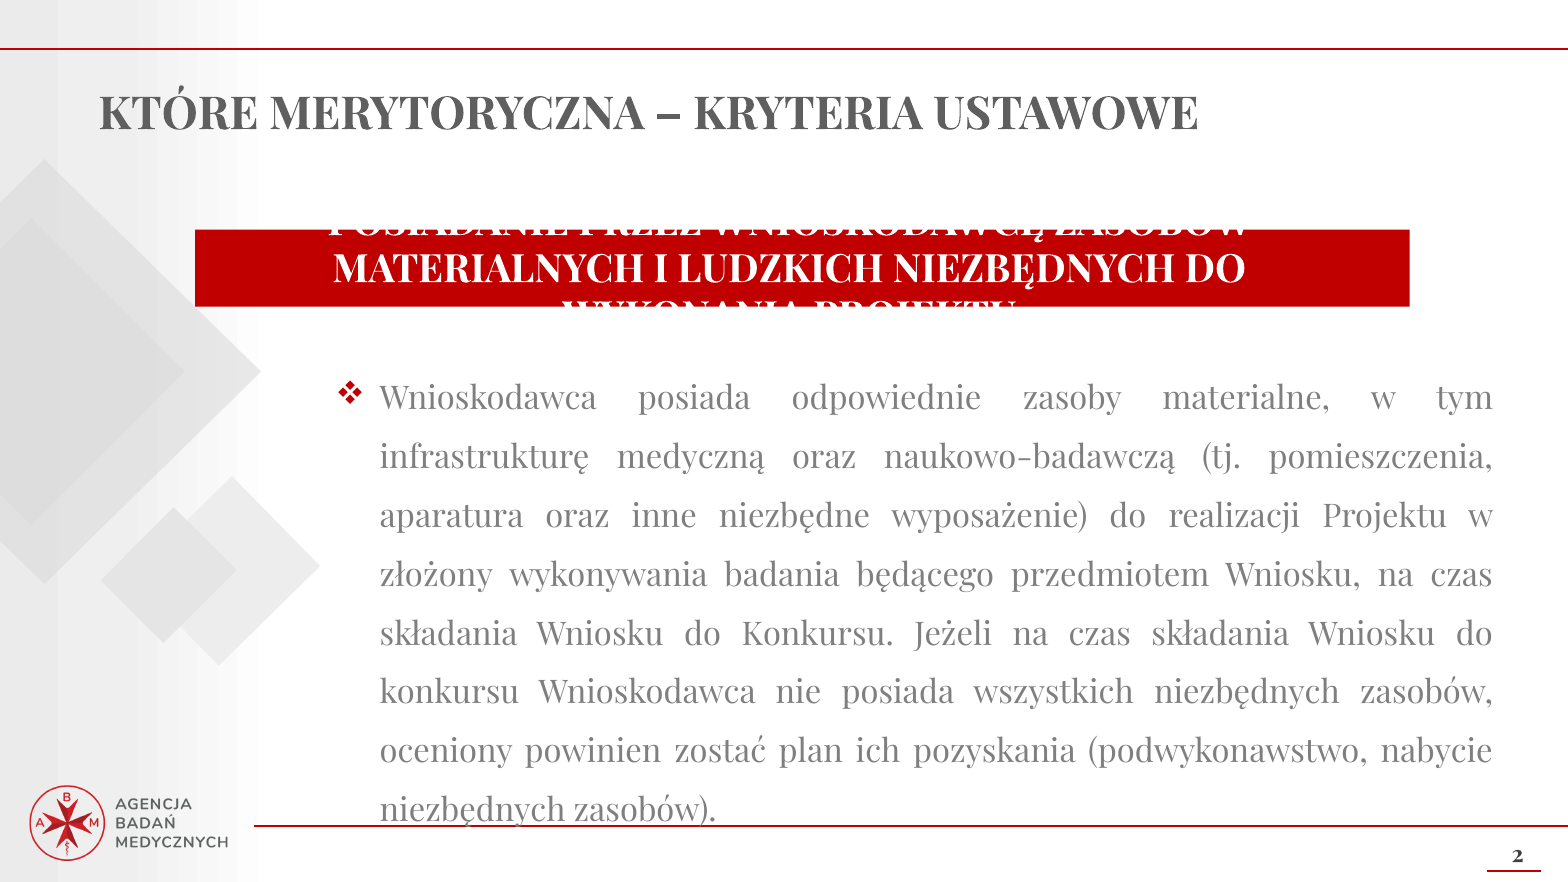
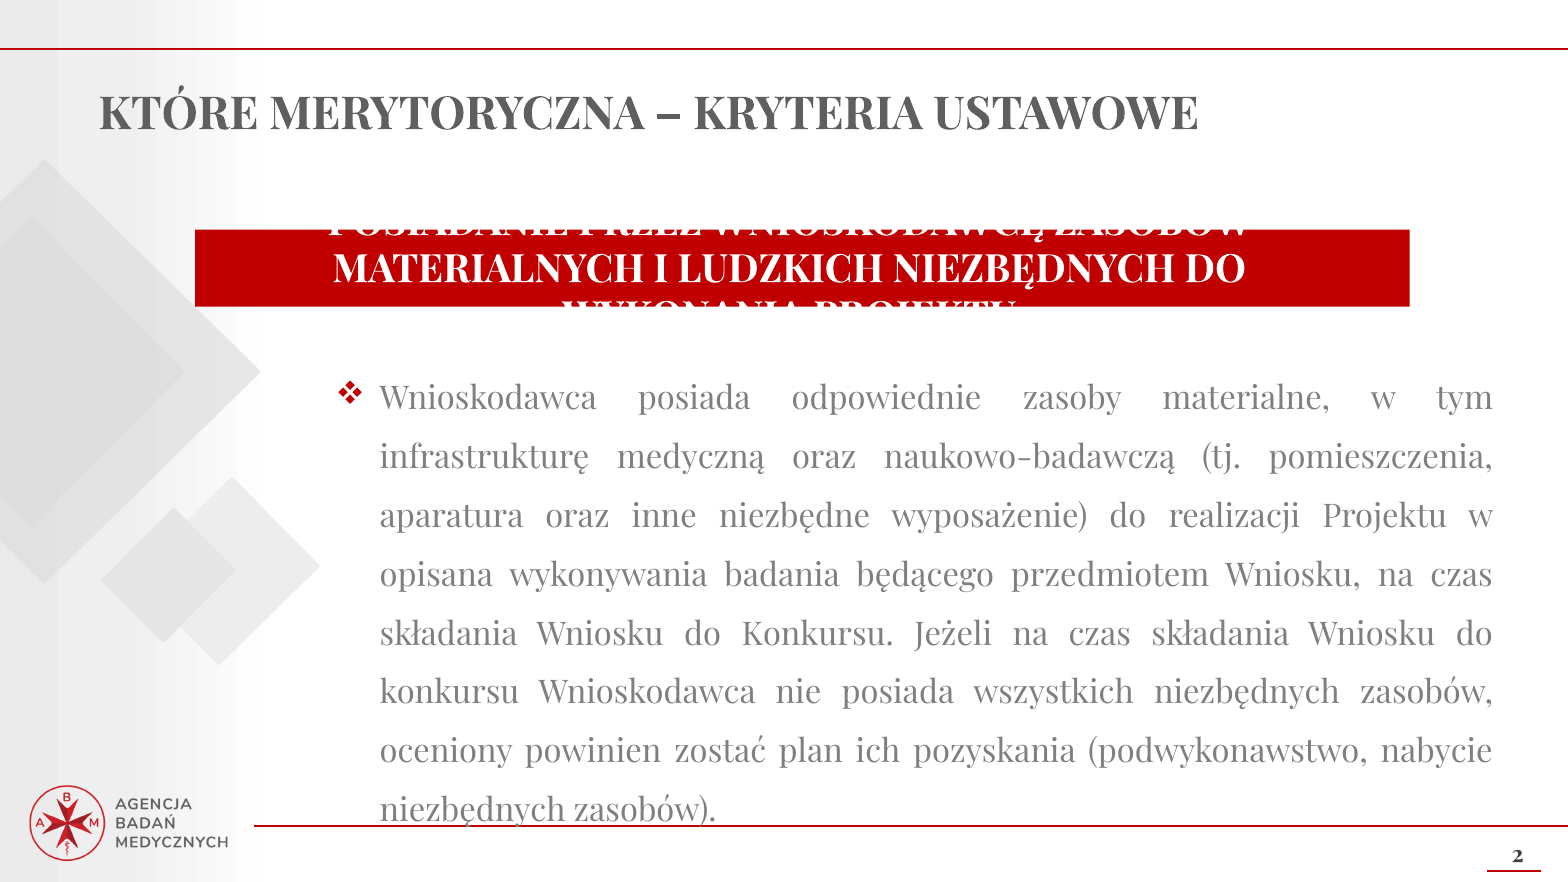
złożony: złożony -> opisana
